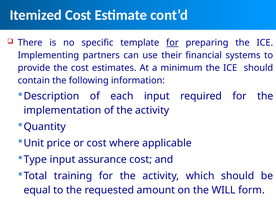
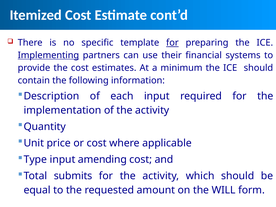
Implementing underline: none -> present
assurance: assurance -> amending
training: training -> submits
